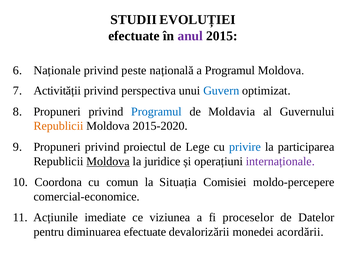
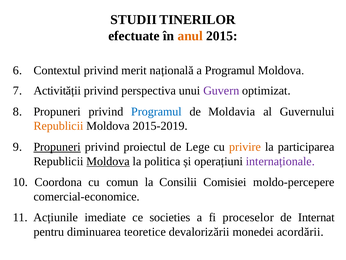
EVOLUȚIEI: EVOLUȚIEI -> TINERILOR
anul colour: purple -> orange
Naționale: Naționale -> Contextul
peste: peste -> merit
Guvern colour: blue -> purple
2015-2020: 2015-2020 -> 2015-2019
Propuneri at (57, 147) underline: none -> present
privire colour: blue -> orange
juridice: juridice -> politica
Situația: Situația -> Consilii
viziunea: viziunea -> societies
Datelor: Datelor -> Internat
diminuarea efectuate: efectuate -> teoretice
